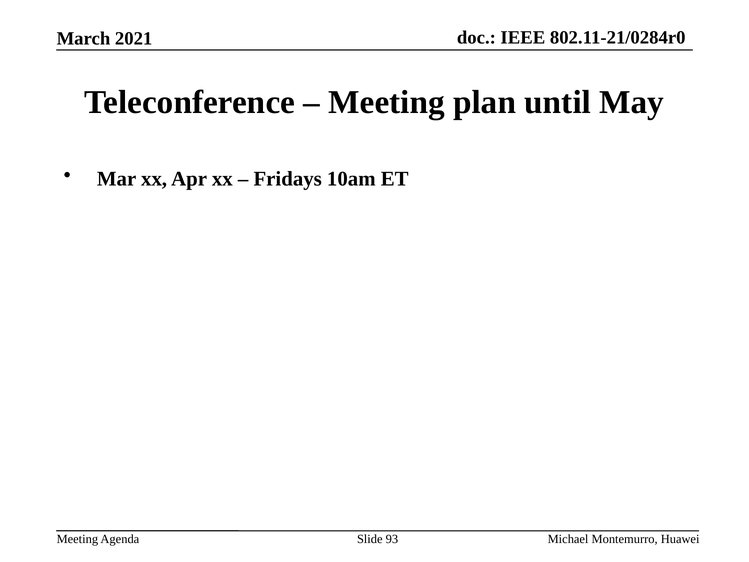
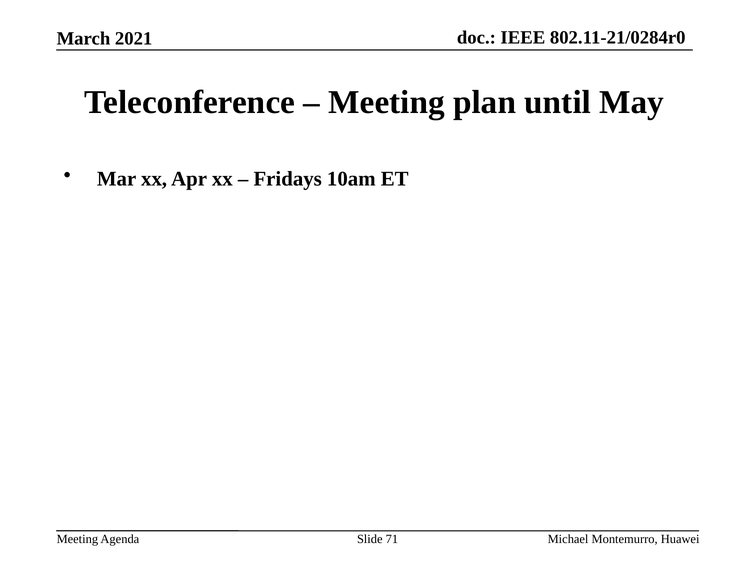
93: 93 -> 71
